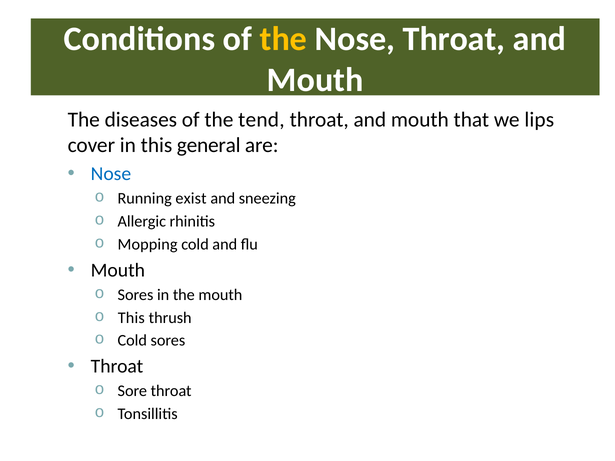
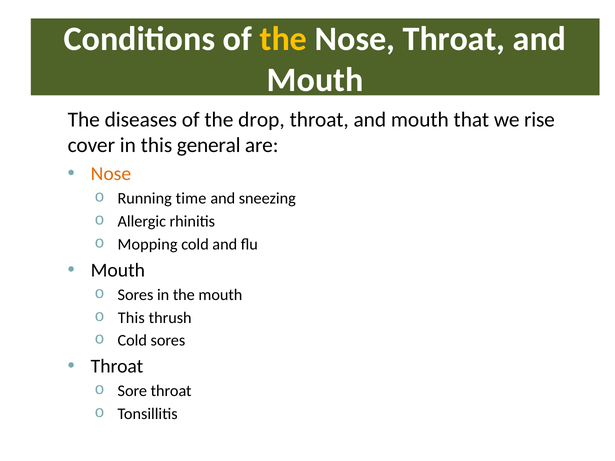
tend: tend -> drop
lips: lips -> rise
Nose at (111, 174) colour: blue -> orange
exist: exist -> time
